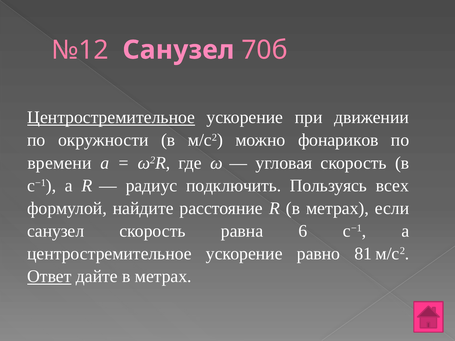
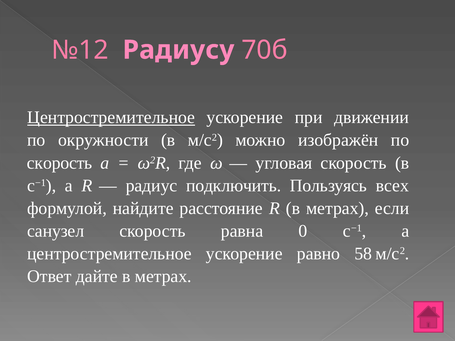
№12 Санузел: Санузел -> Радиусу
фонариков: фонариков -> изображён
времени at (60, 163): времени -> скорость
6: 6 -> 0
81: 81 -> 58
Ответ underline: present -> none
